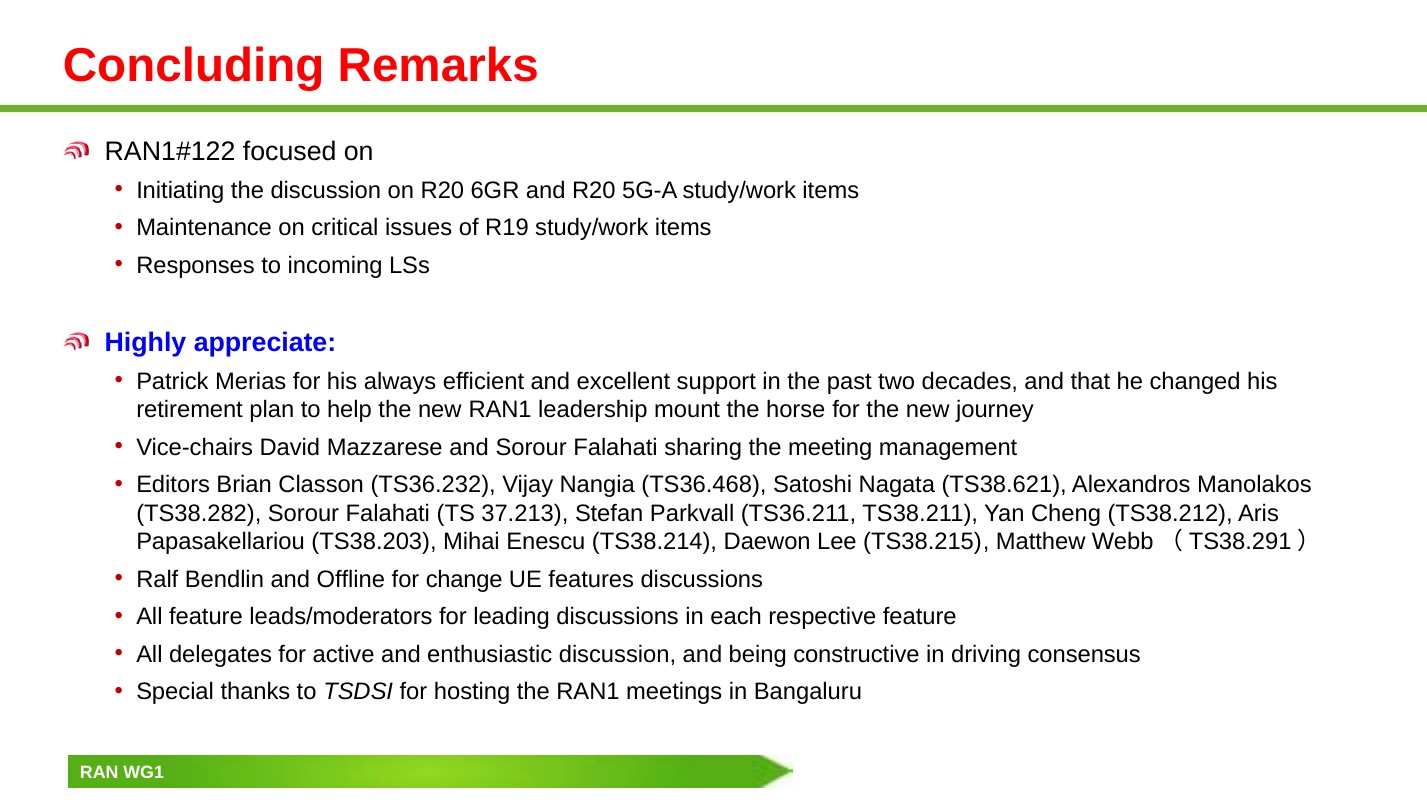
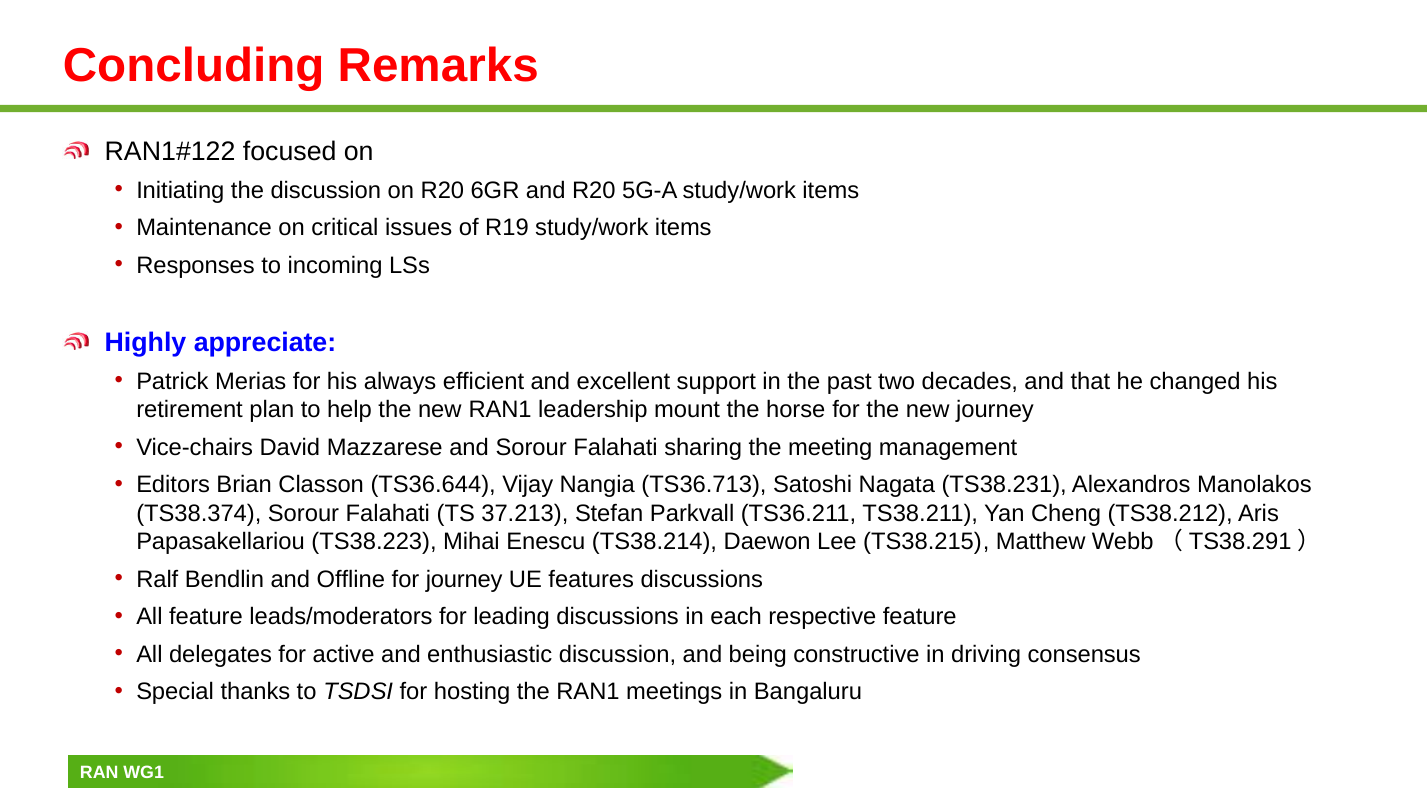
TS36.232: TS36.232 -> TS36.644
TS36.468: TS36.468 -> TS36.713
TS38.621: TS38.621 -> TS38.231
TS38.282: TS38.282 -> TS38.374
TS38.203: TS38.203 -> TS38.223
for change: change -> journey
